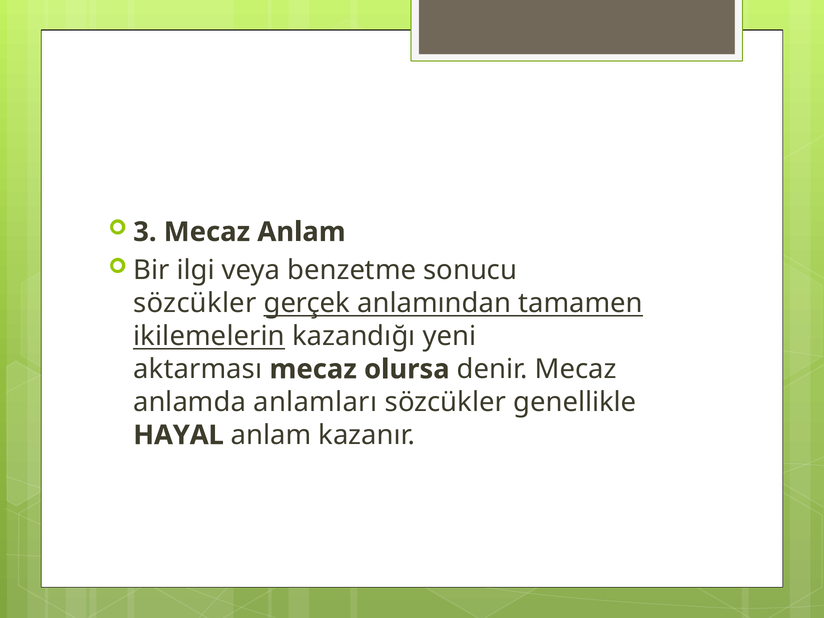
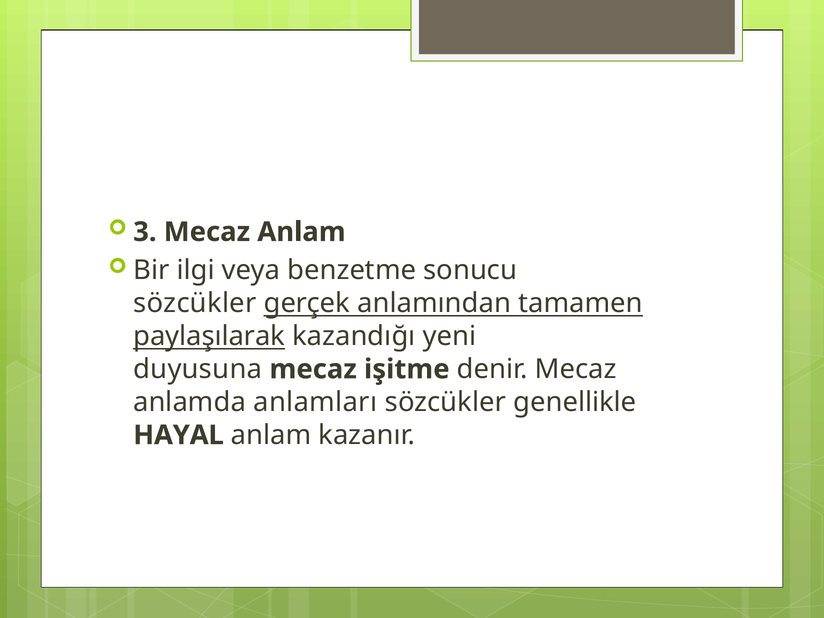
ikilemelerin: ikilemelerin -> paylaşılarak
aktarması: aktarması -> duyusuna
olursa: olursa -> işitme
